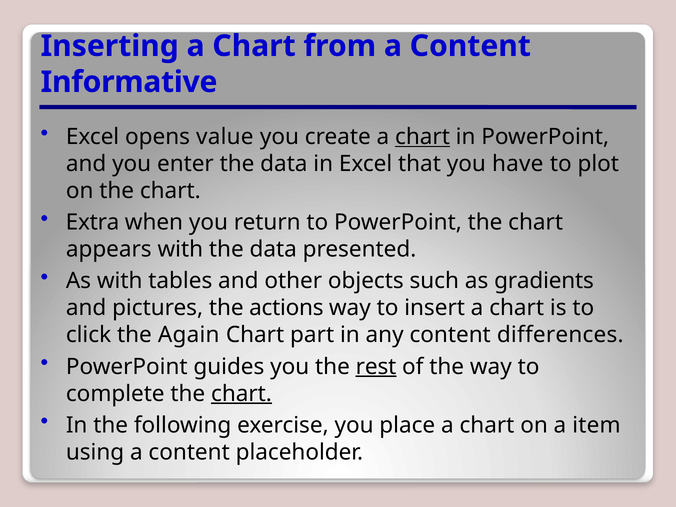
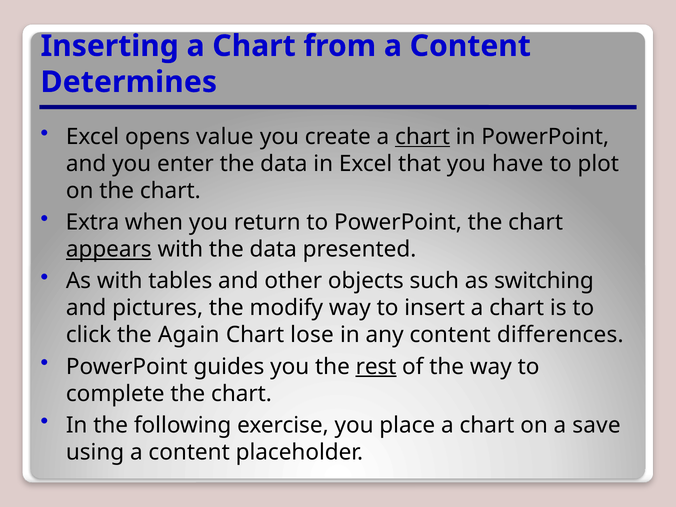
Informative: Informative -> Determines
appears underline: none -> present
gradients: gradients -> switching
actions: actions -> modify
part: part -> lose
chart at (241, 394) underline: present -> none
item: item -> save
